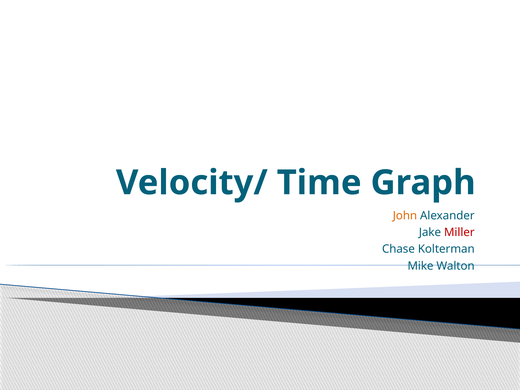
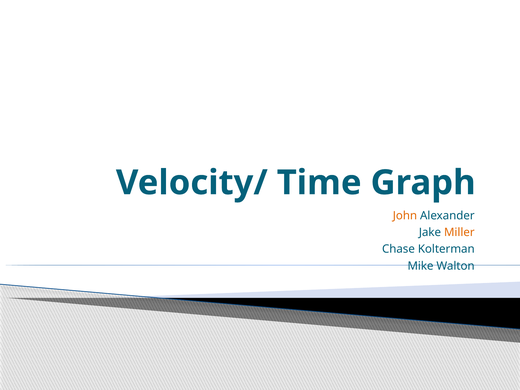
Miller colour: red -> orange
